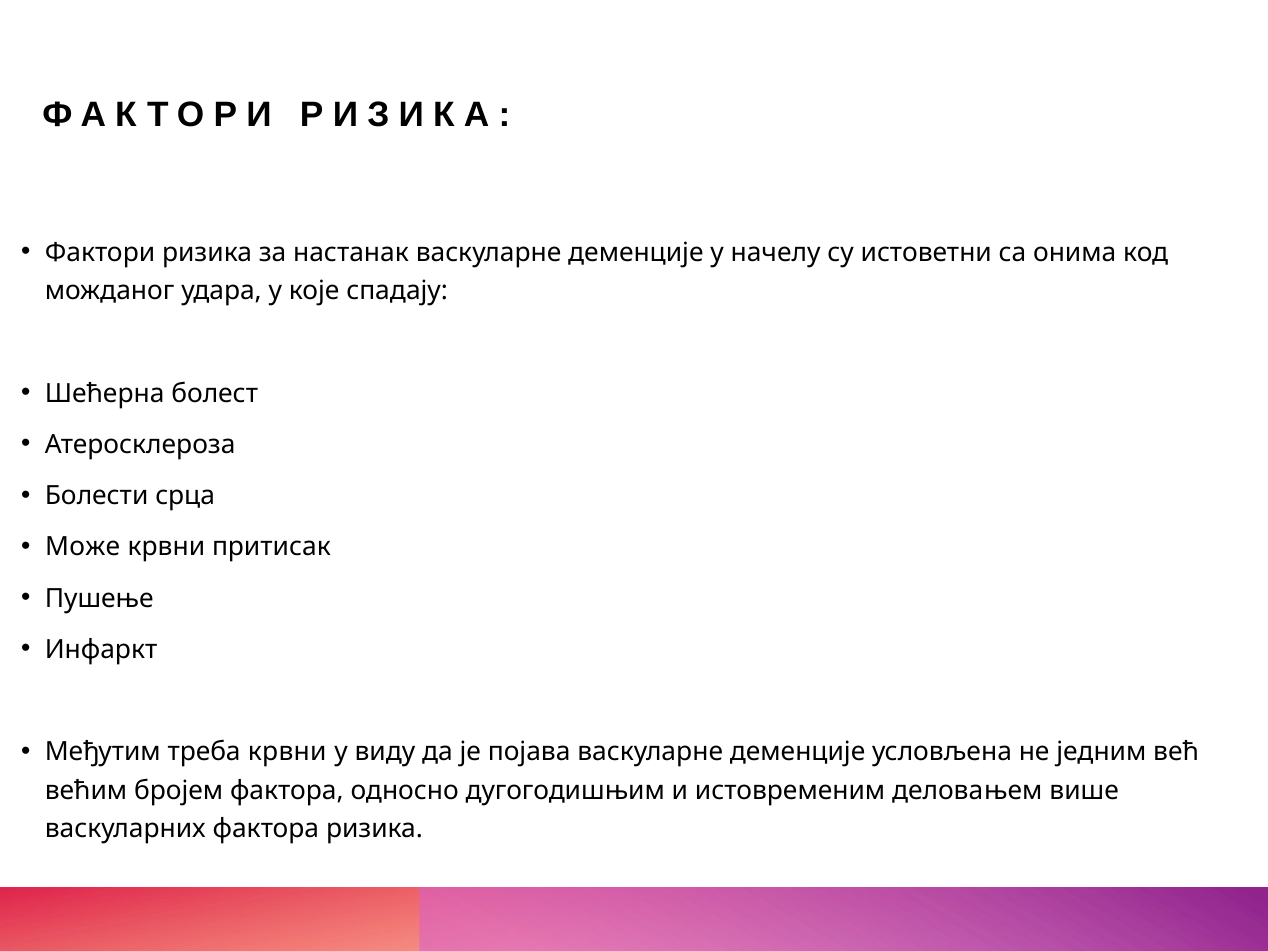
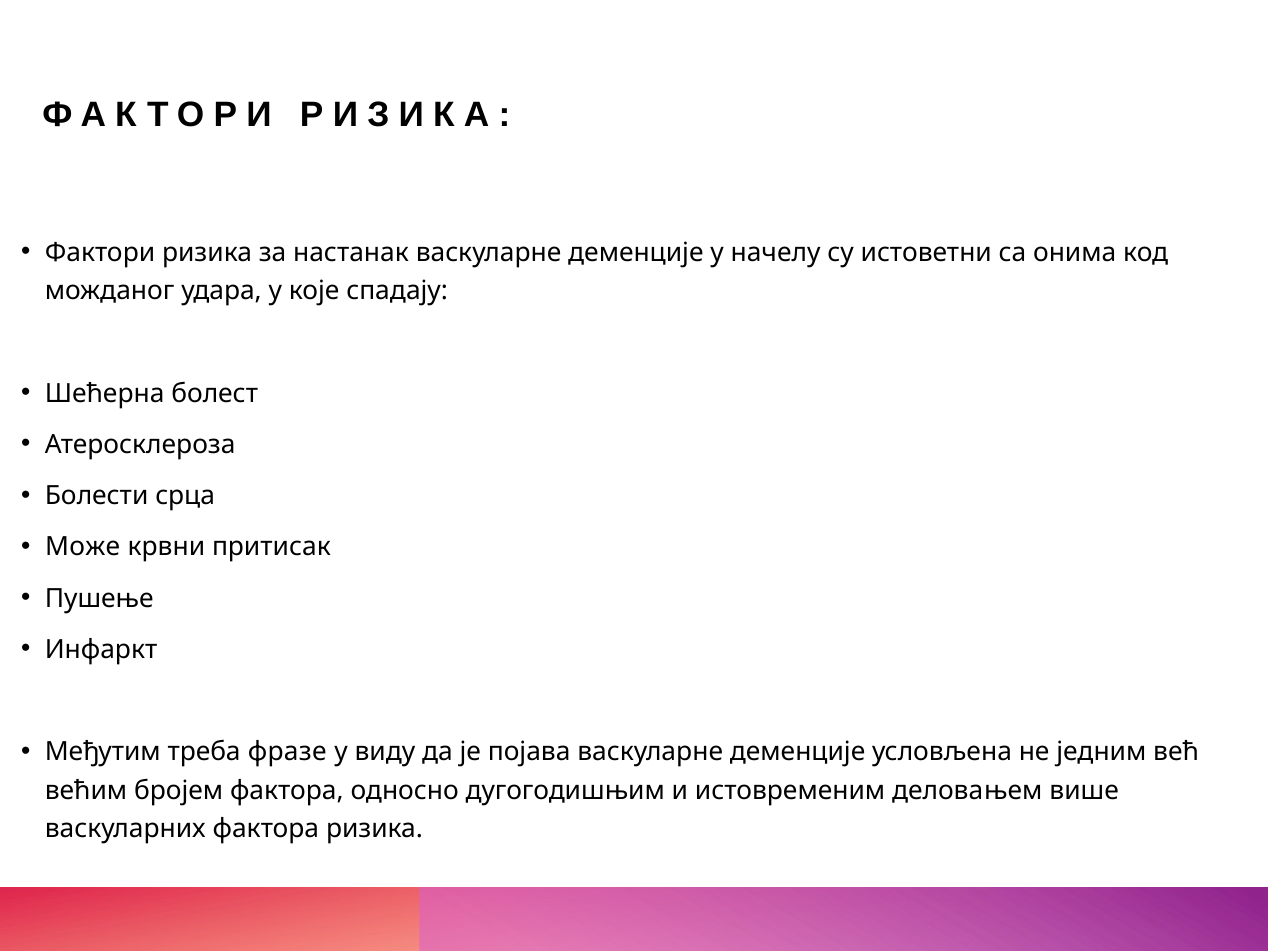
треба крвни: крвни -> фразе
